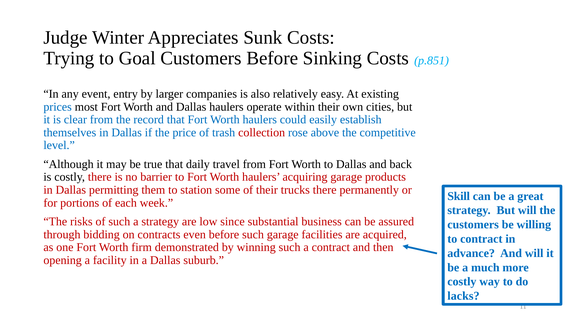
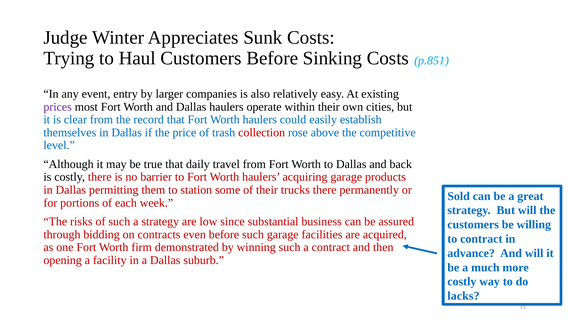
Goal: Goal -> Haul
prices colour: blue -> purple
Skill: Skill -> Sold
